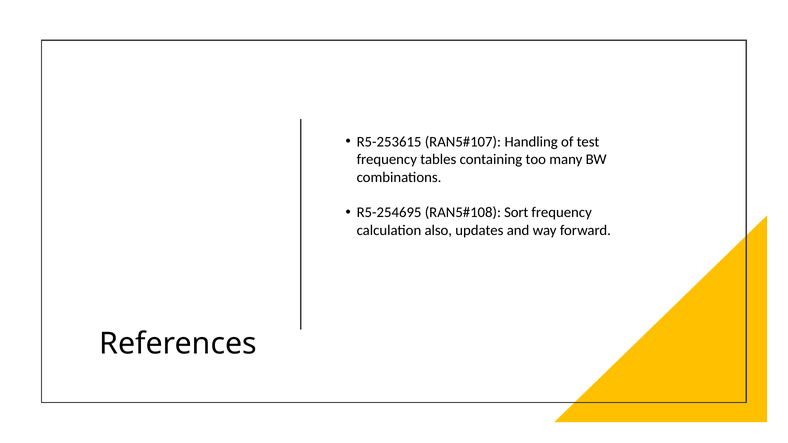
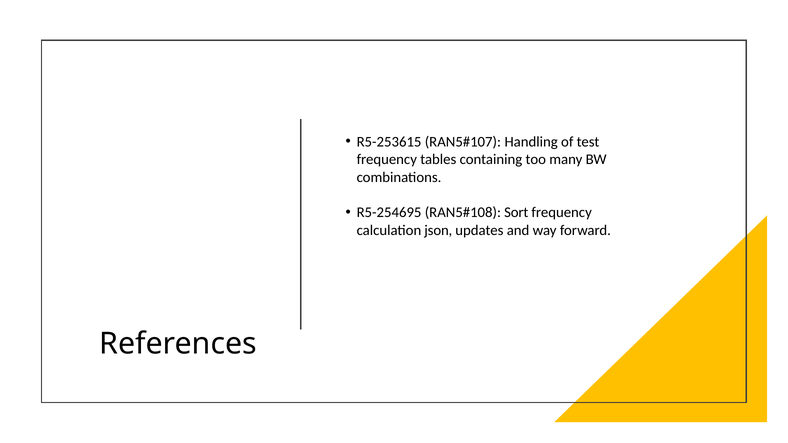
also: also -> json
